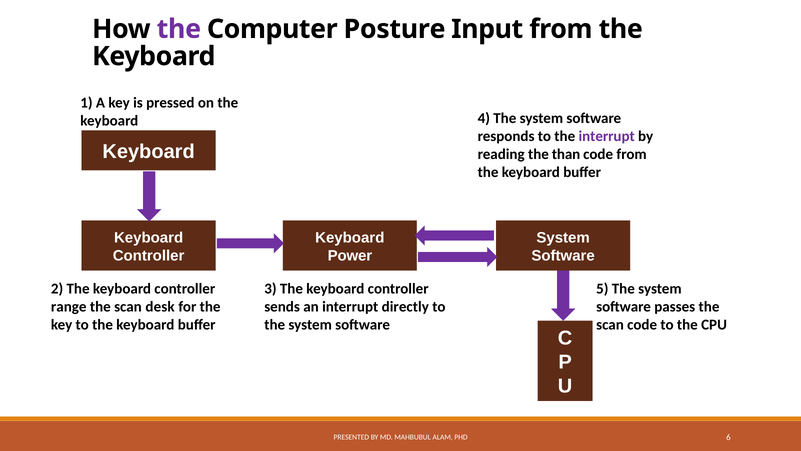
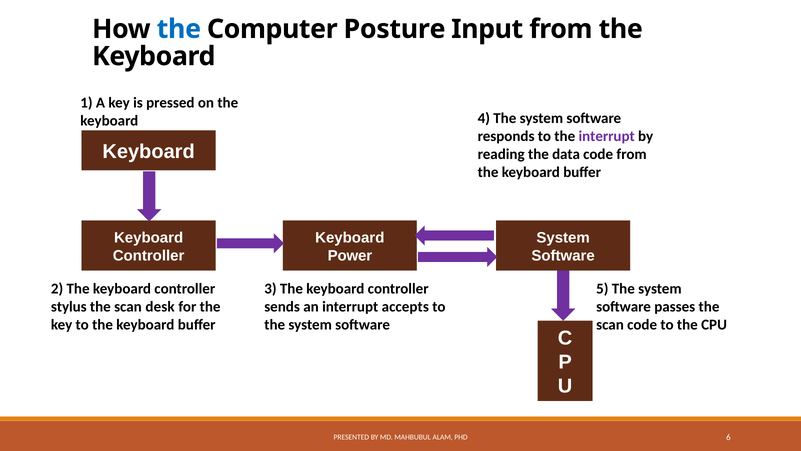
the at (179, 29) colour: purple -> blue
than: than -> data
range: range -> stylus
directly: directly -> accepts
